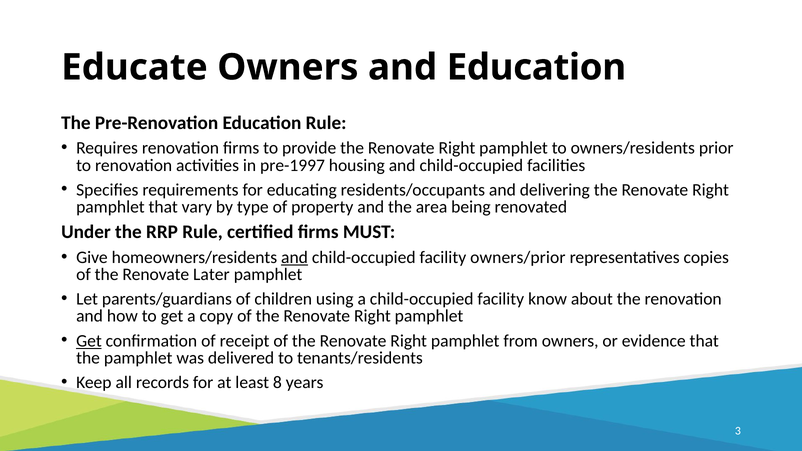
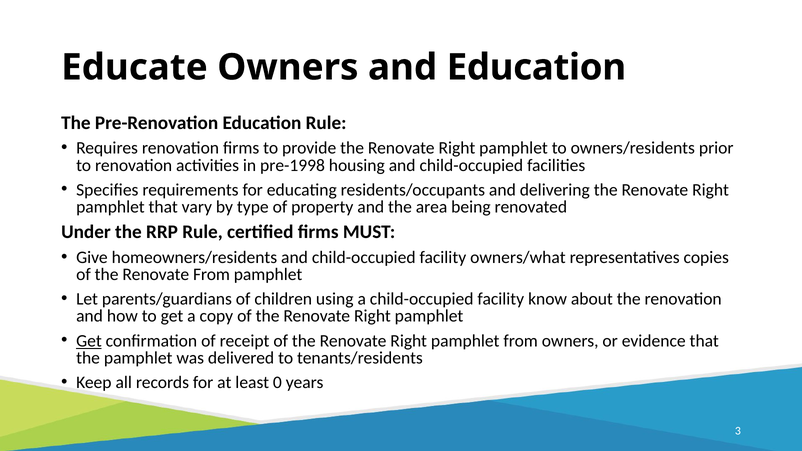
pre-1997: pre-1997 -> pre-1998
and at (295, 258) underline: present -> none
owners/prior: owners/prior -> owners/what
Renovate Later: Later -> From
8: 8 -> 0
